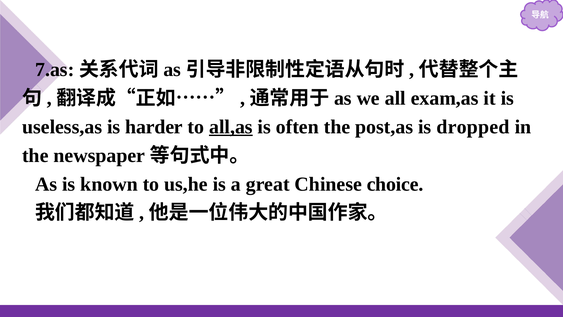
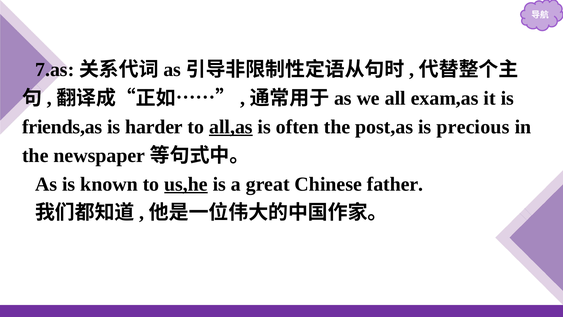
useless,as: useless,as -> friends,as
dropped: dropped -> precious
us,he underline: none -> present
choice: choice -> father
